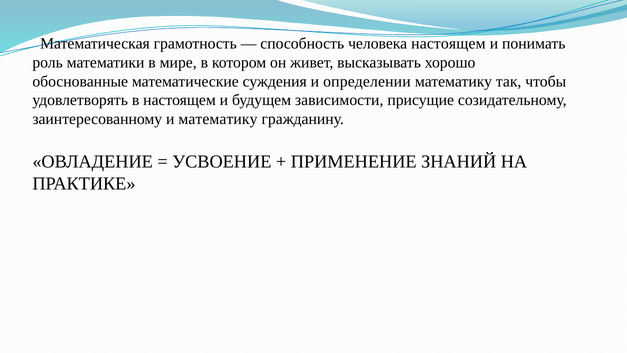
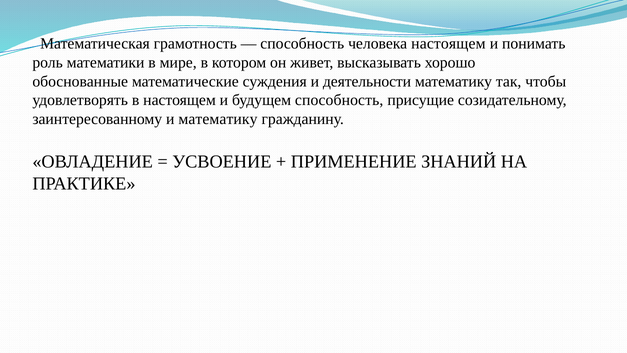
определении: определении -> деятельности
будущем зависимости: зависимости -> способность
